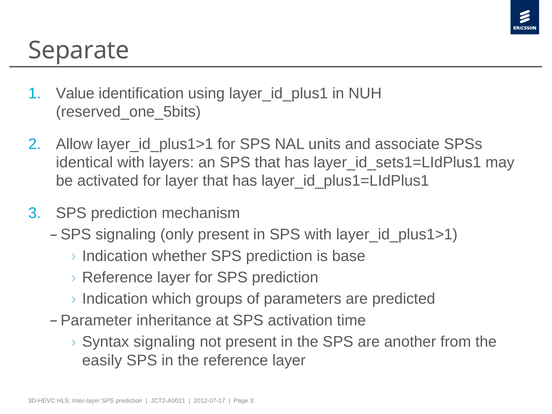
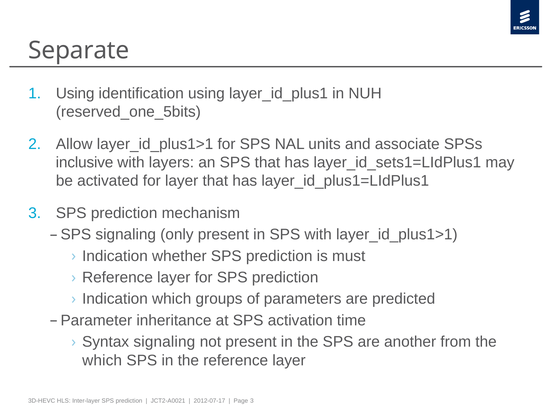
Value at (75, 93): Value -> Using
identical: identical -> inclusive
base: base -> must
easily at (102, 360): easily -> which
